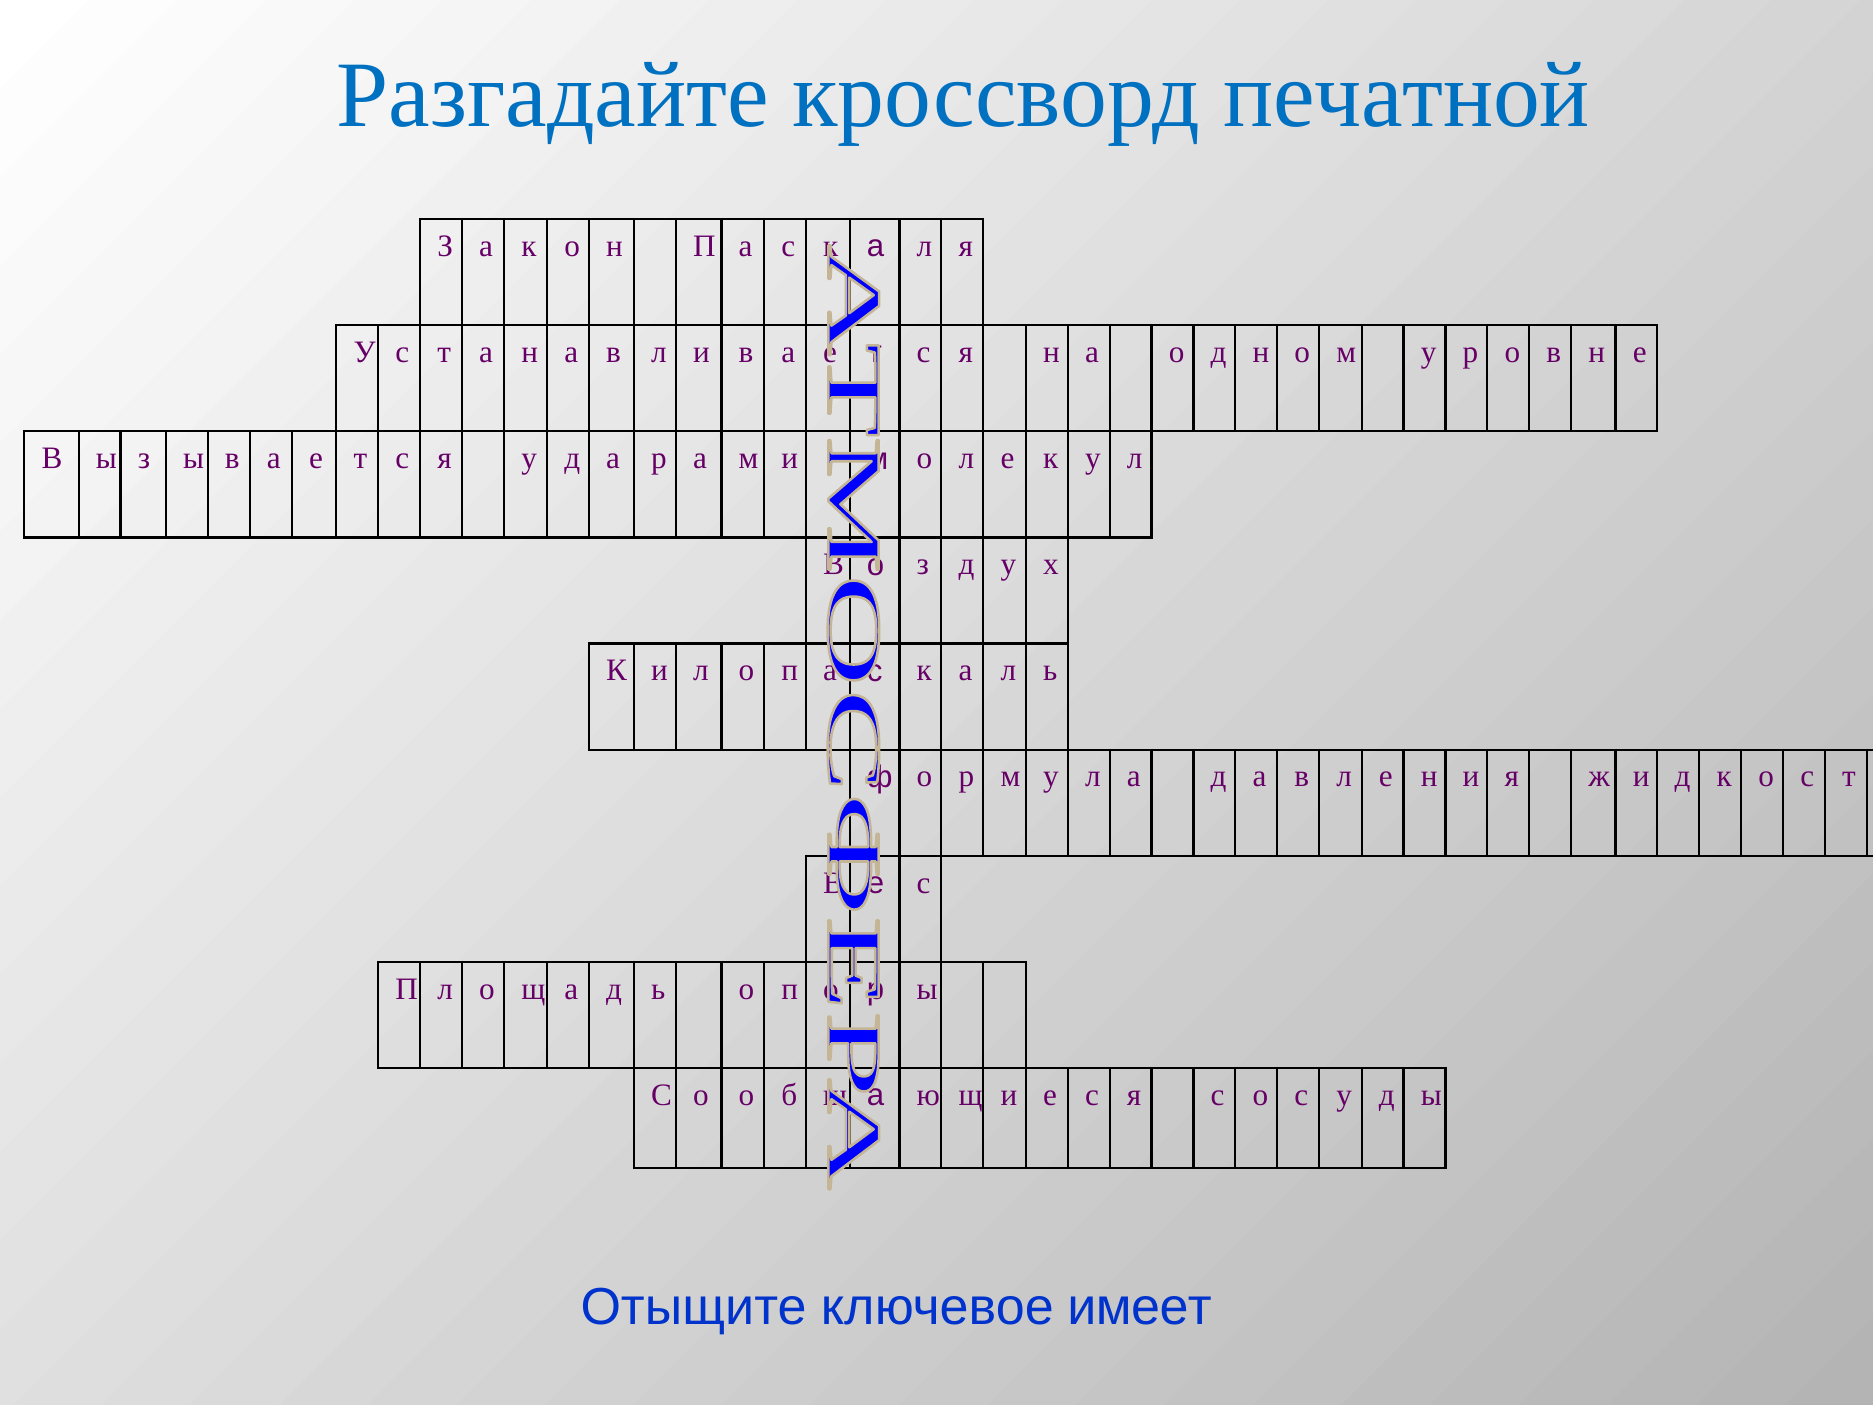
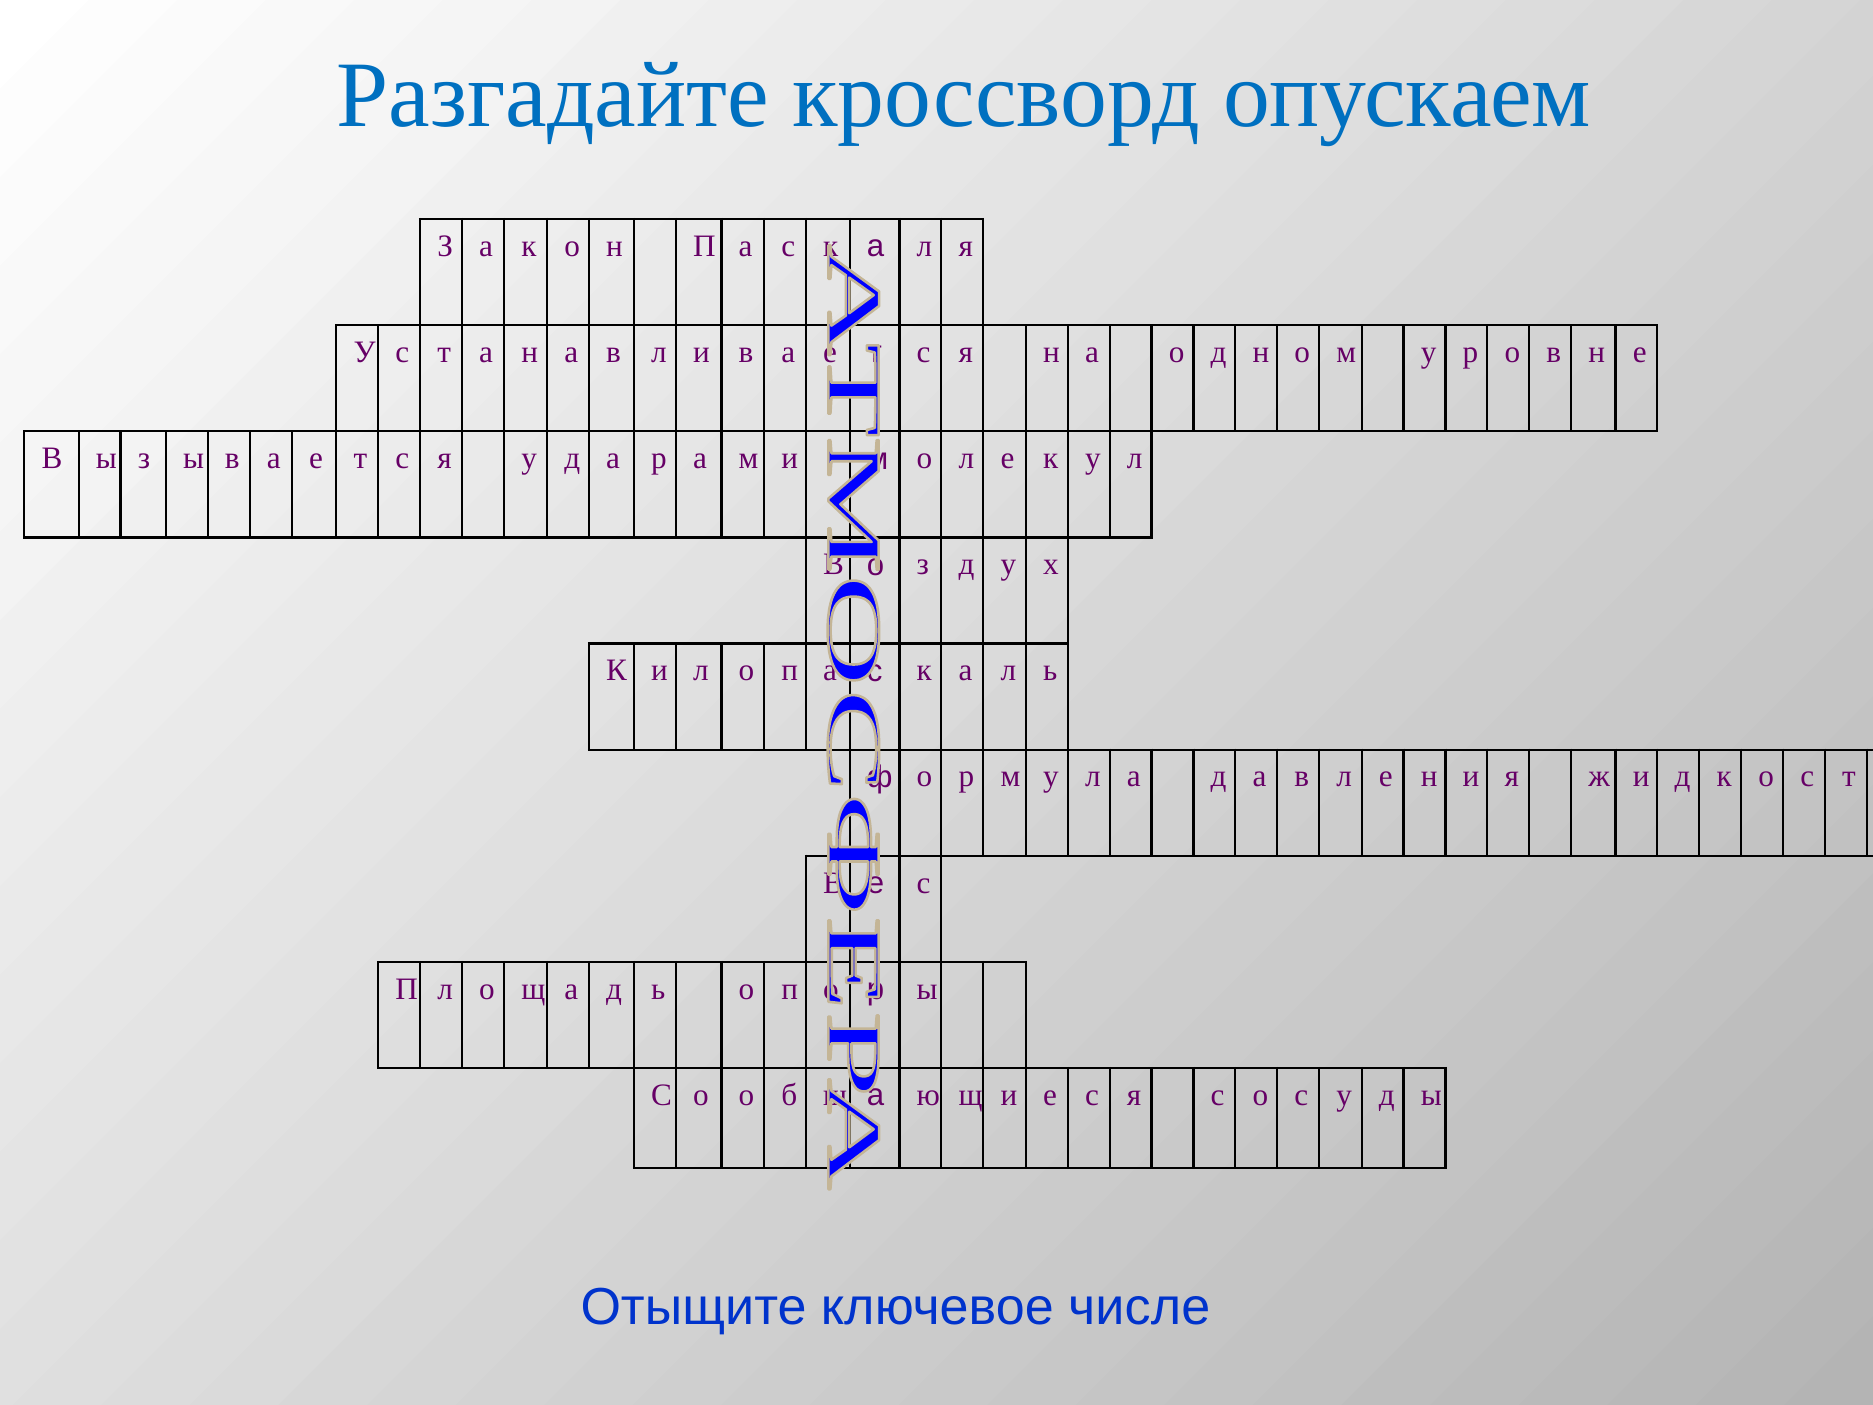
печатной: печатной -> опускаем
имеет: имеет -> числе
